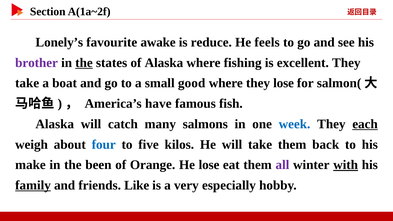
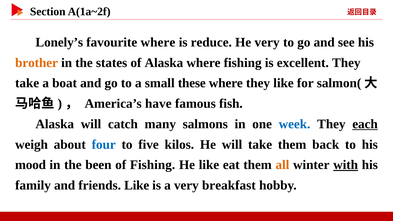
favourite awake: awake -> where
He feels: feels -> very
brother colour: purple -> orange
the at (84, 63) underline: present -> none
good: good -> these
they lose: lose -> like
make: make -> mood
of Orange: Orange -> Fishing
He lose: lose -> like
all colour: purple -> orange
family underline: present -> none
especially: especially -> breakfast
